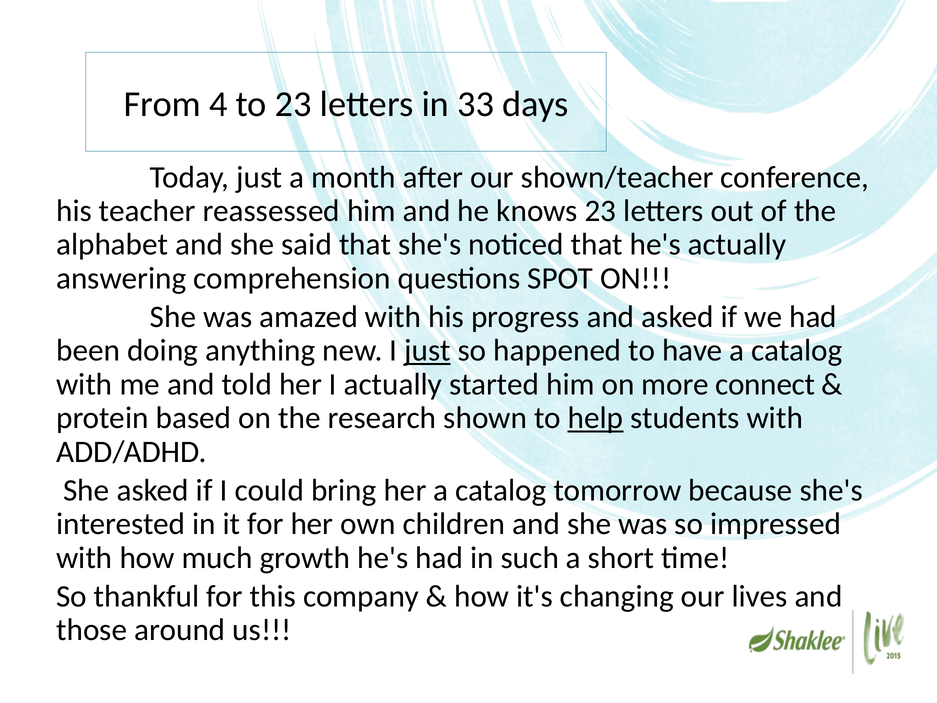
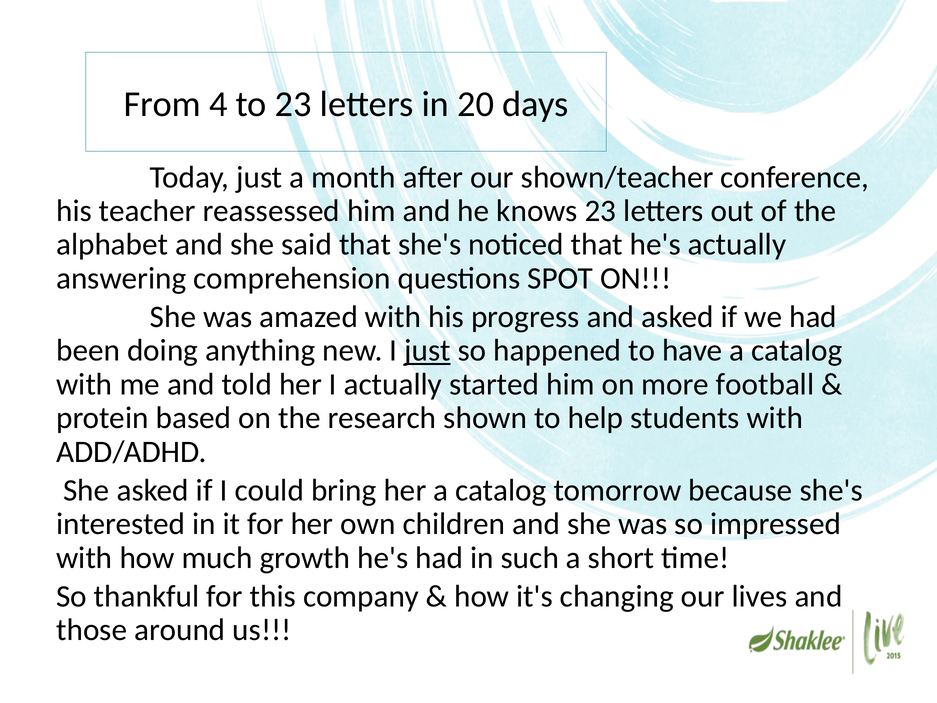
33: 33 -> 20
connect: connect -> football
help underline: present -> none
